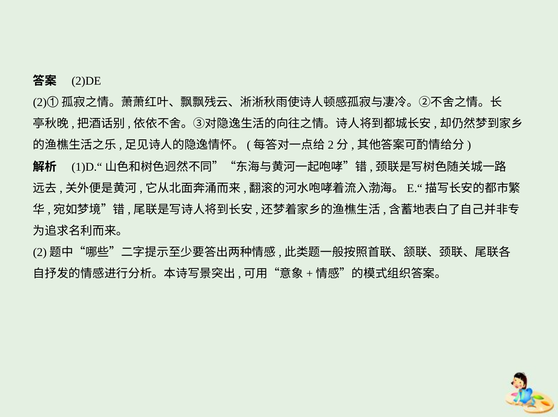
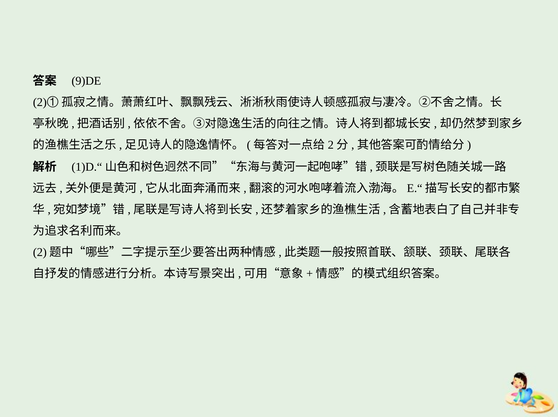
2)DE: 2)DE -> 9)DE
